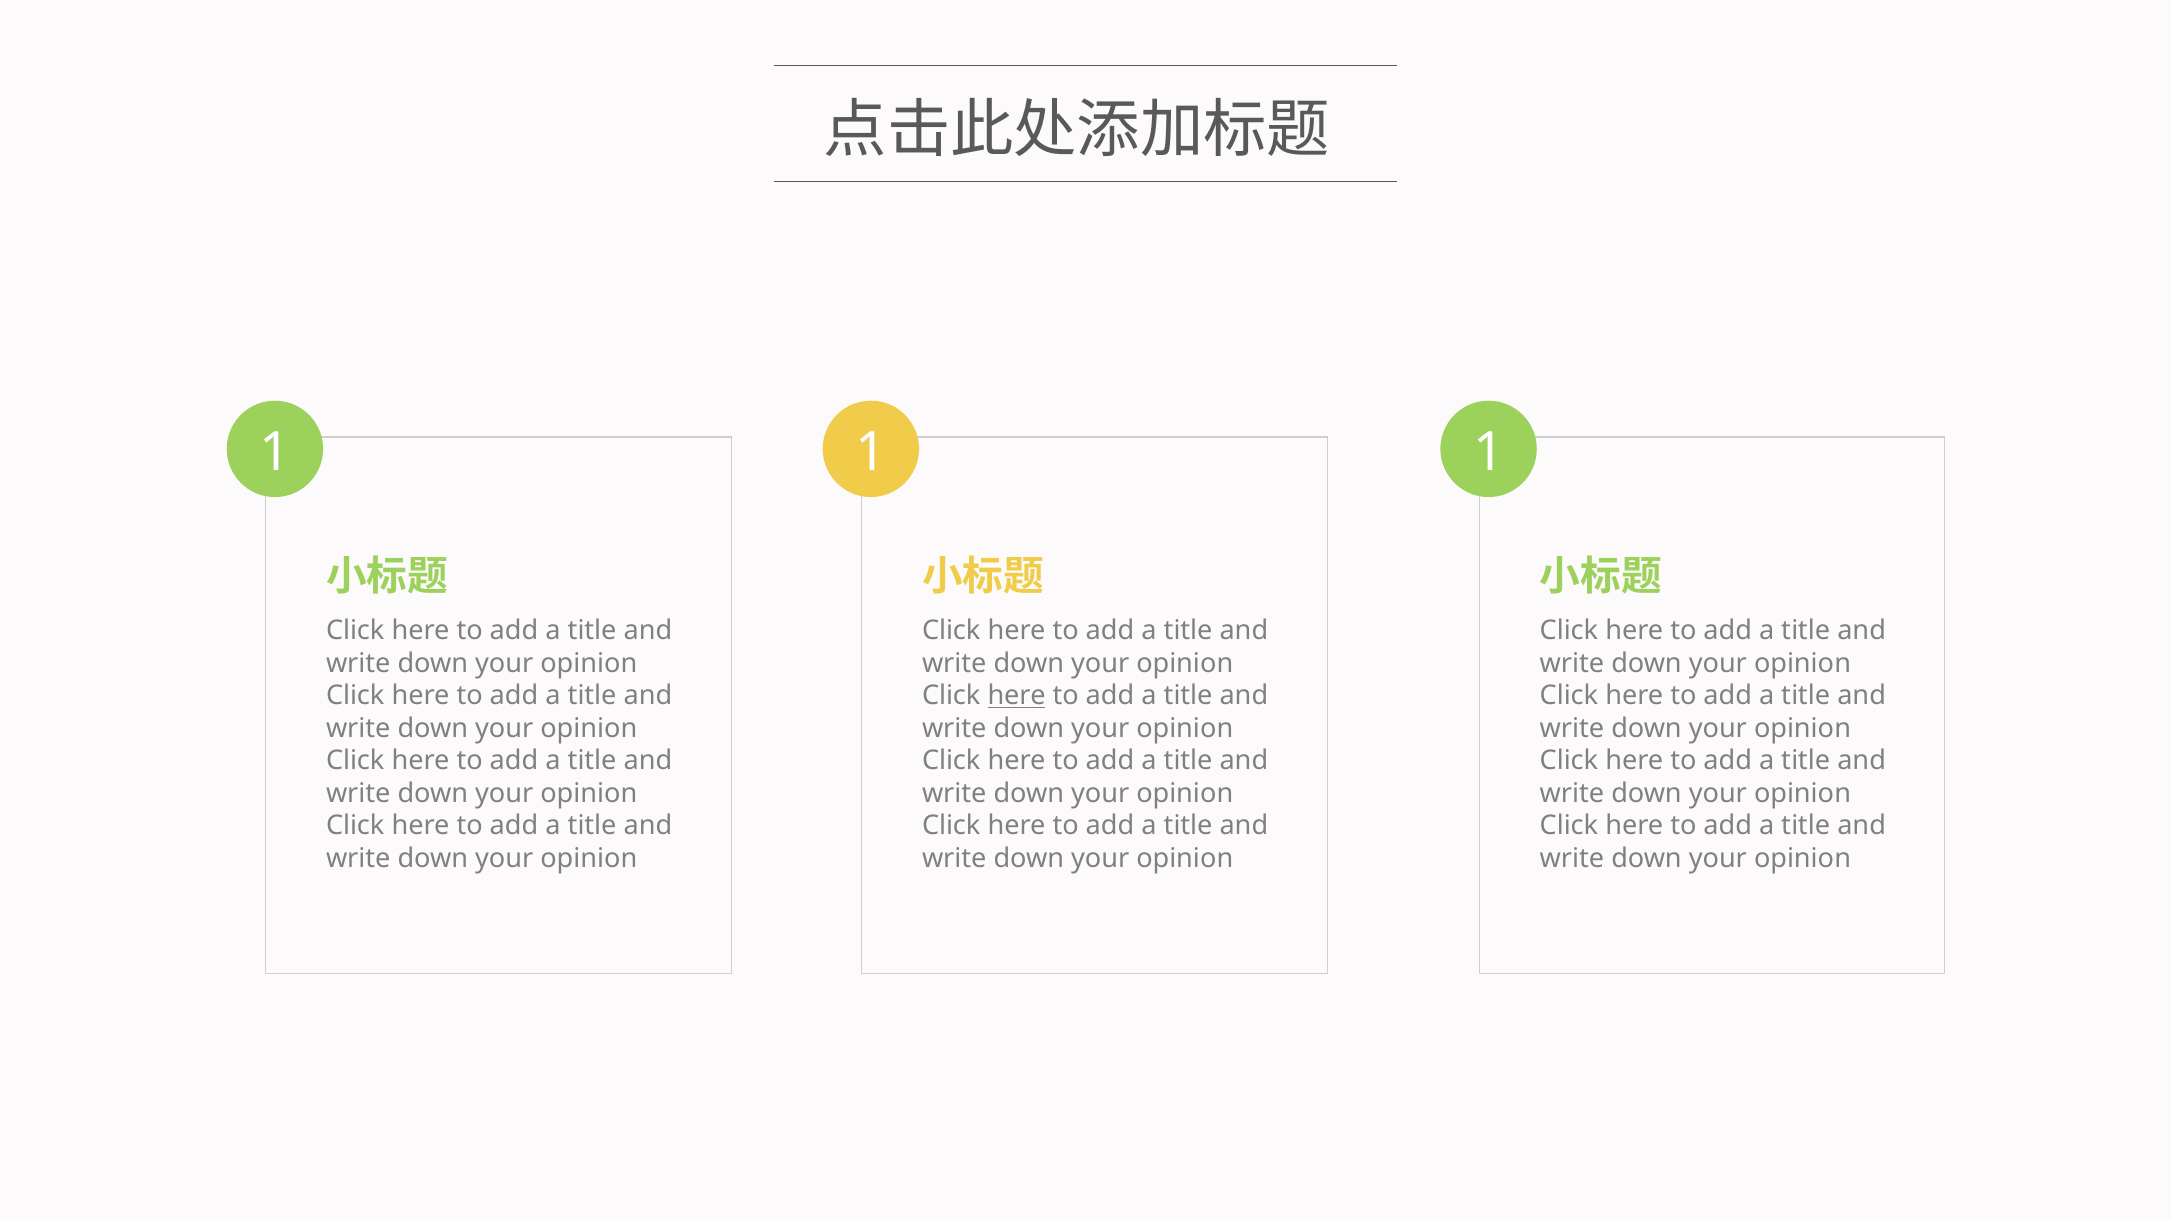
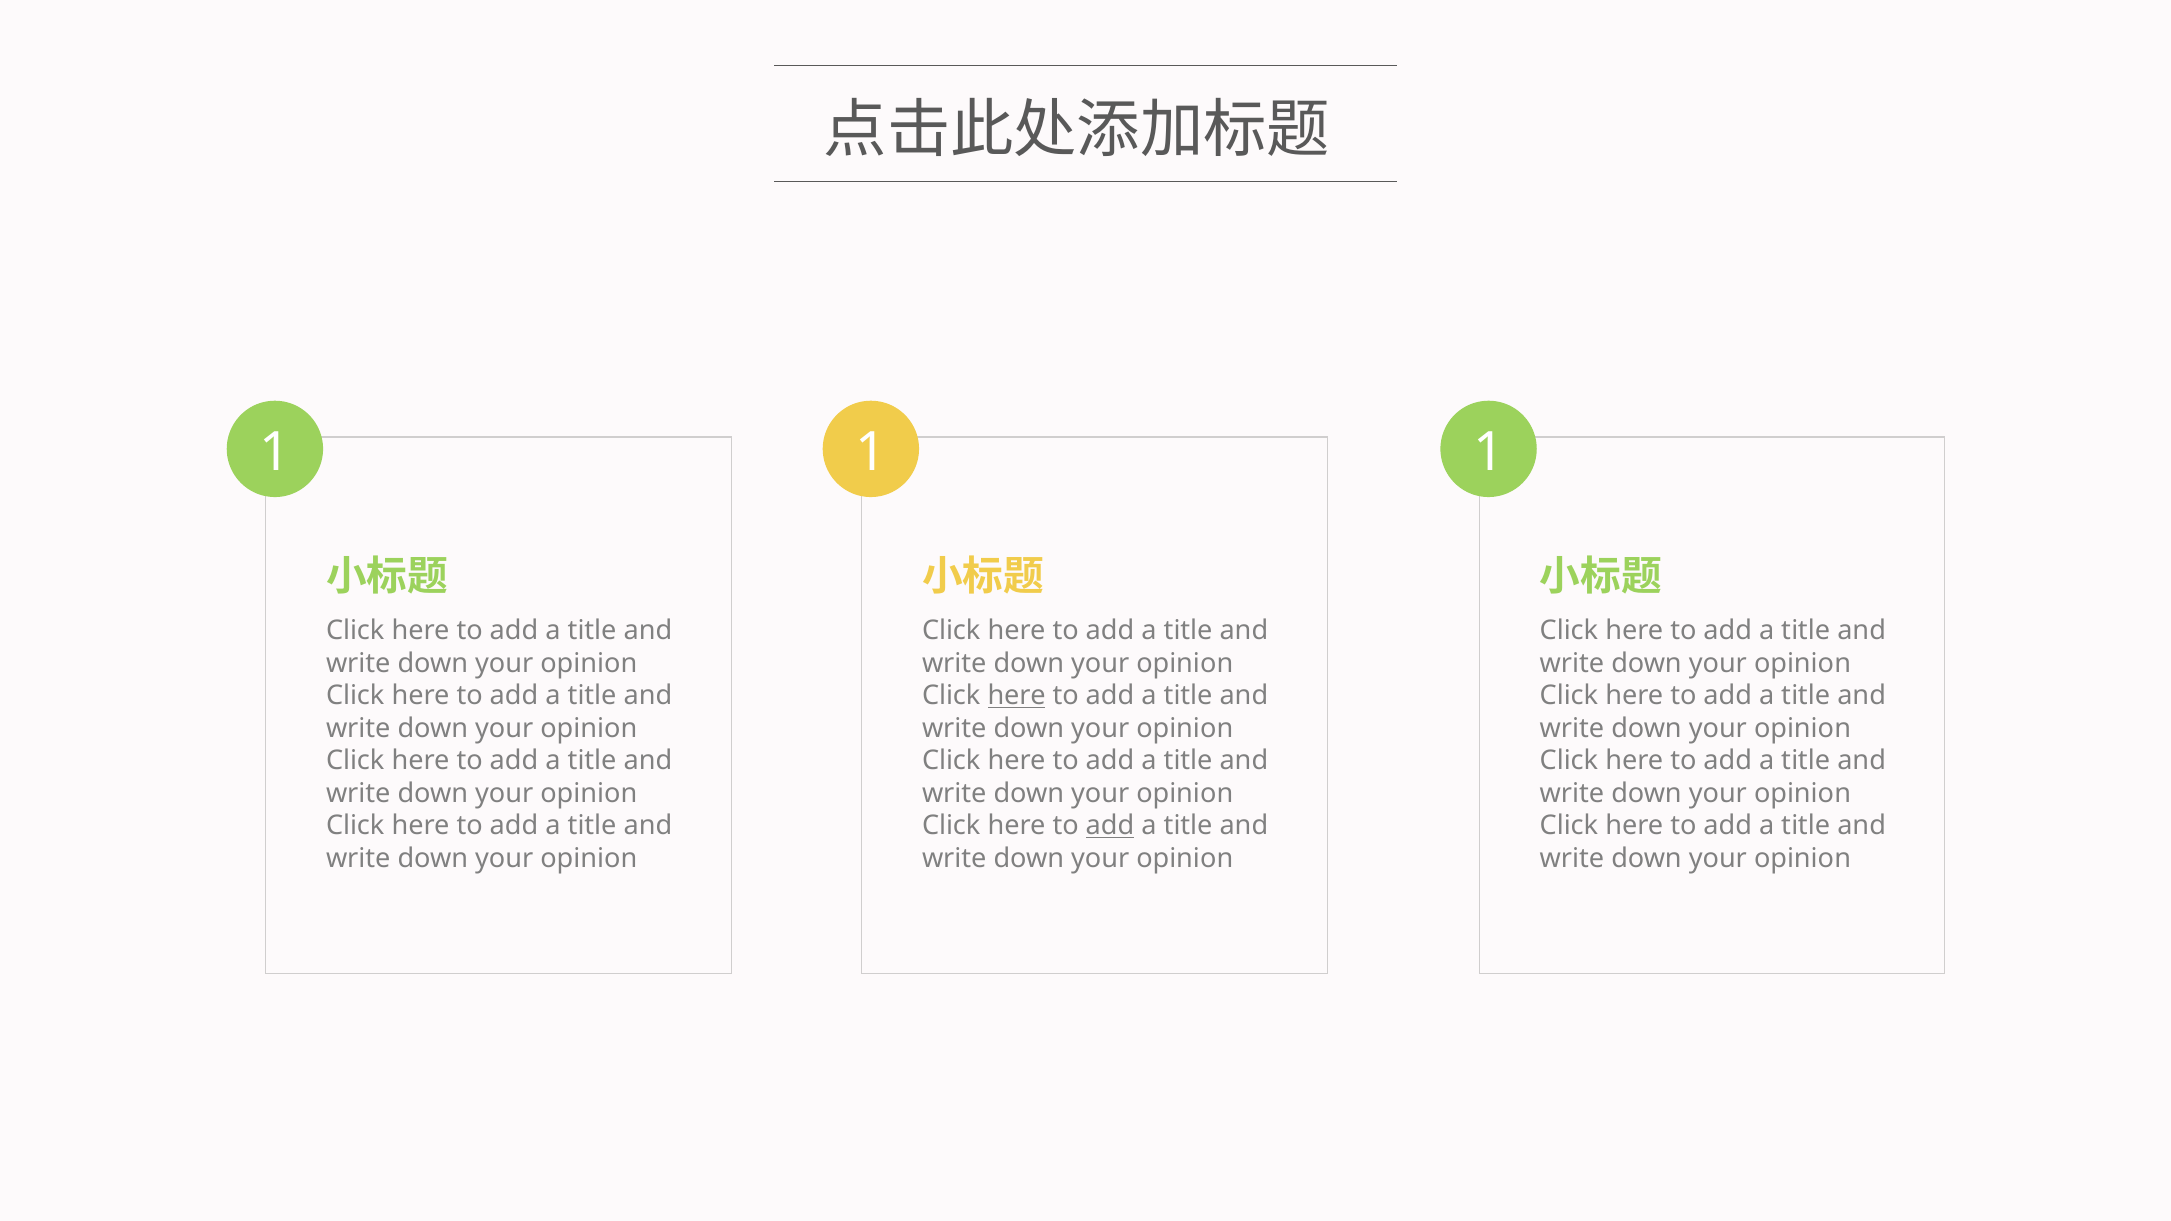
add at (1110, 826) underline: none -> present
